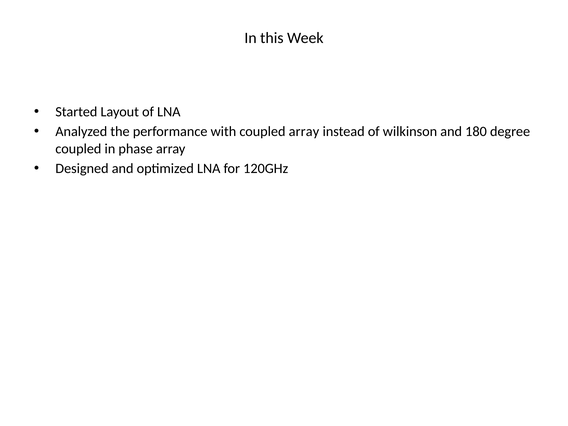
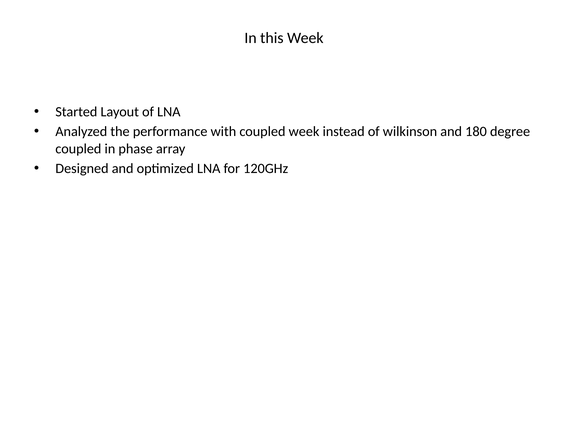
coupled array: array -> week
